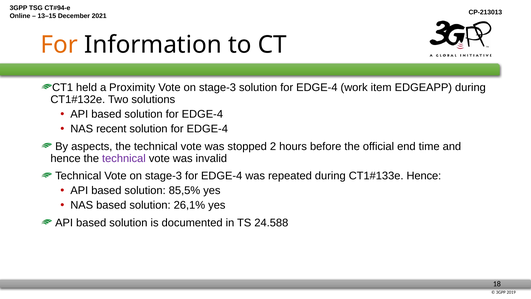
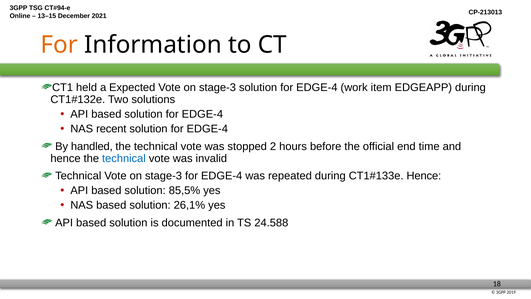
Proximity: Proximity -> Expected
aspects: aspects -> handled
technical at (124, 158) colour: purple -> blue
